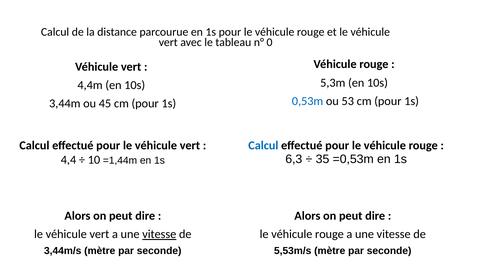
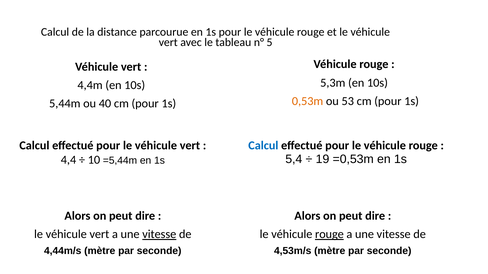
0: 0 -> 5
0,53m colour: blue -> orange
3,44m: 3,44m -> 5,44m
45: 45 -> 40
6,3: 6,3 -> 5,4
35: 35 -> 19
=1,44m: =1,44m -> =5,44m
rouge at (329, 235) underline: none -> present
3,44m/s: 3,44m/s -> 4,44m/s
5,53m/s: 5,53m/s -> 4,53m/s
